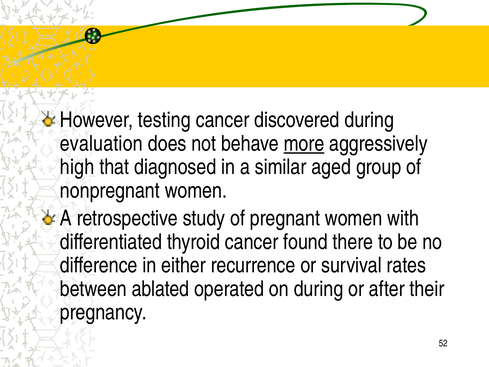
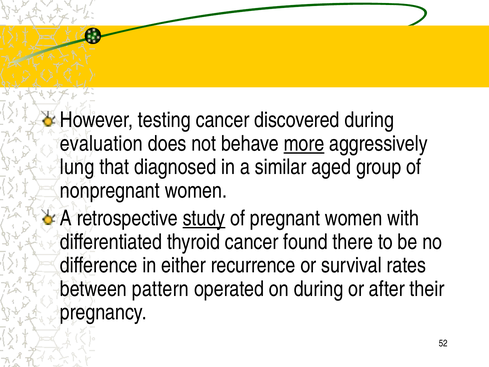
high: high -> lung
study underline: none -> present
ablated: ablated -> pattern
